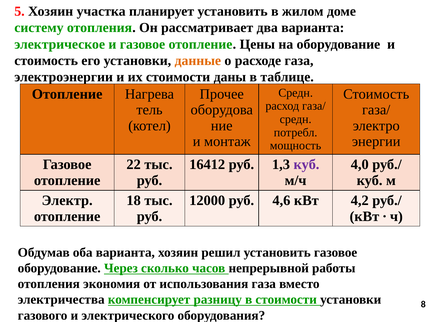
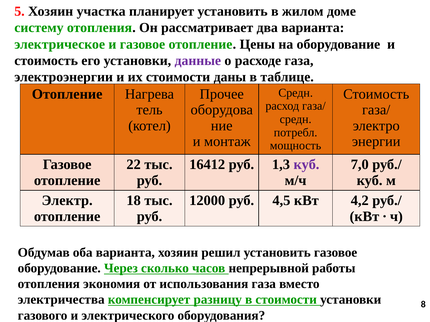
данные colour: orange -> purple
4,0: 4,0 -> 7,0
4,6: 4,6 -> 4,5
